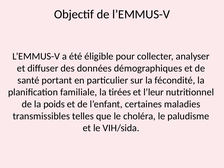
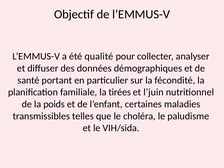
éligible: éligible -> qualité
l’leur: l’leur -> l’juin
